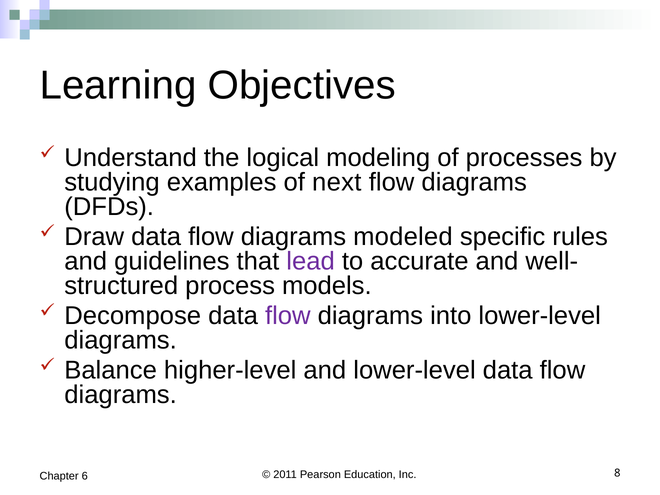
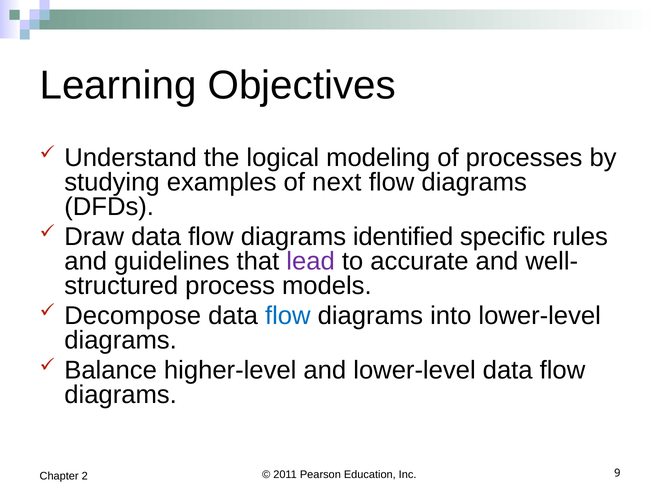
modeled: modeled -> identified
flow at (288, 316) colour: purple -> blue
8: 8 -> 9
6: 6 -> 2
